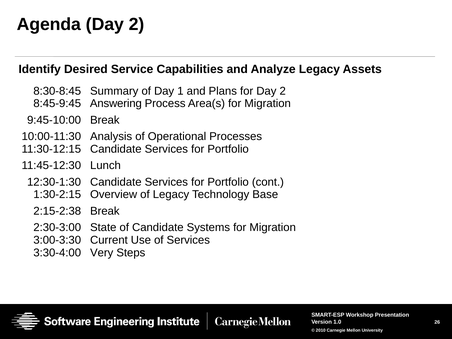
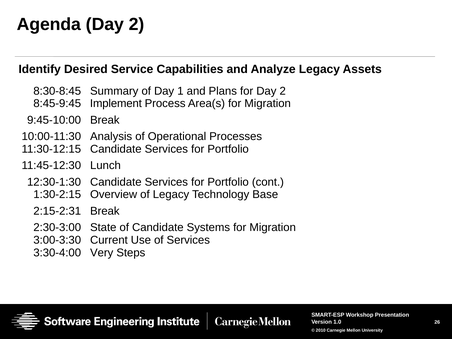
Answering: Answering -> Implement
2:15-2:38: 2:15-2:38 -> 2:15-2:31
